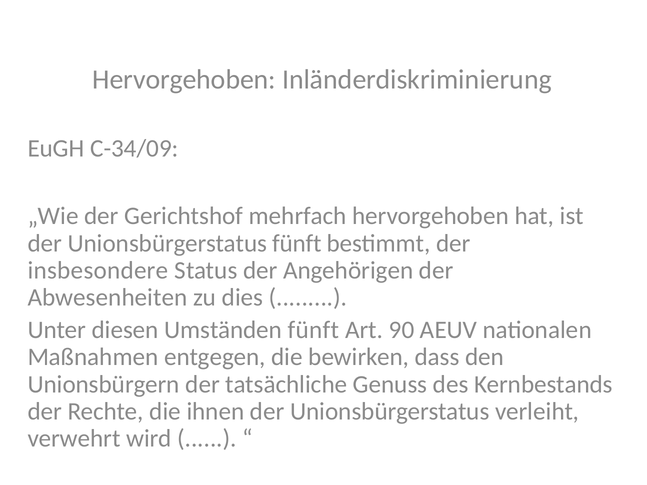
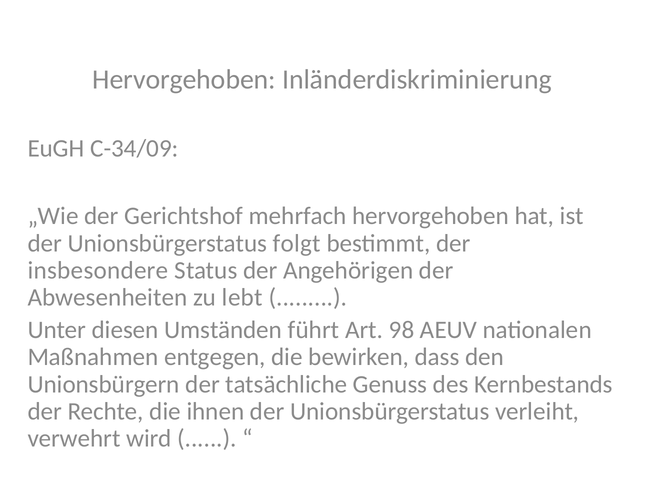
Unionsbürgerstatus fünft: fünft -> folgt
dies: dies -> lebt
Umständen fünft: fünft -> führt
90: 90 -> 98
